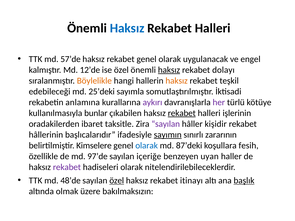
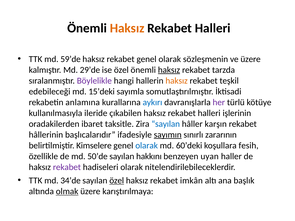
Haksız at (127, 28) colour: blue -> orange
57’de: 57’de -> 59’de
uygulanacak: uygulanacak -> sözleşmenin
ve engel: engel -> üzere
12’de: 12’de -> 29’de
dolayı: dolayı -> tarzda
Böylelikle colour: orange -> purple
25’deki: 25’deki -> 15’deki
aykırı colour: purple -> blue
bunlar: bunlar -> ileride
rekabet at (182, 113) underline: present -> none
sayılan at (166, 124) colour: purple -> blue
kişidir: kişidir -> karşın
87’deki: 87’deki -> 60’deki
97’de: 97’de -> 50’de
içeriğe: içeriğe -> hakkını
48’de: 48’de -> 34’de
itinayı: itinayı -> imkân
başlık underline: present -> none
olmak underline: none -> present
bakılmaksızın: bakılmaksızın -> karıştırılmaya
